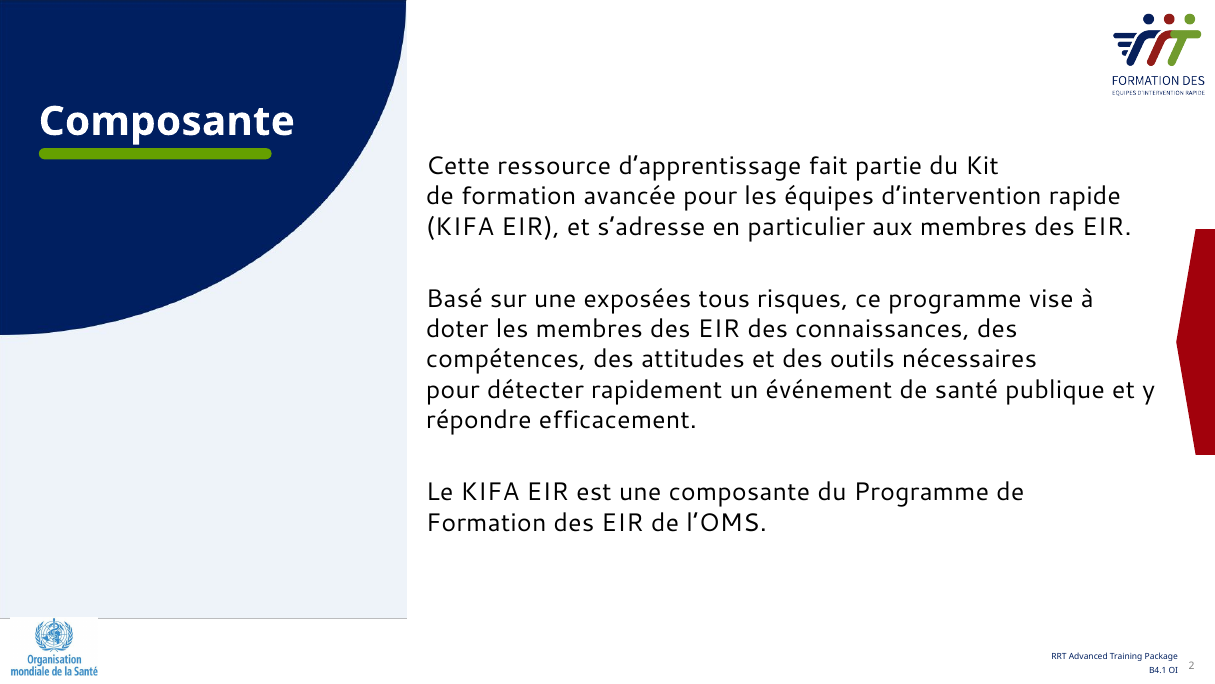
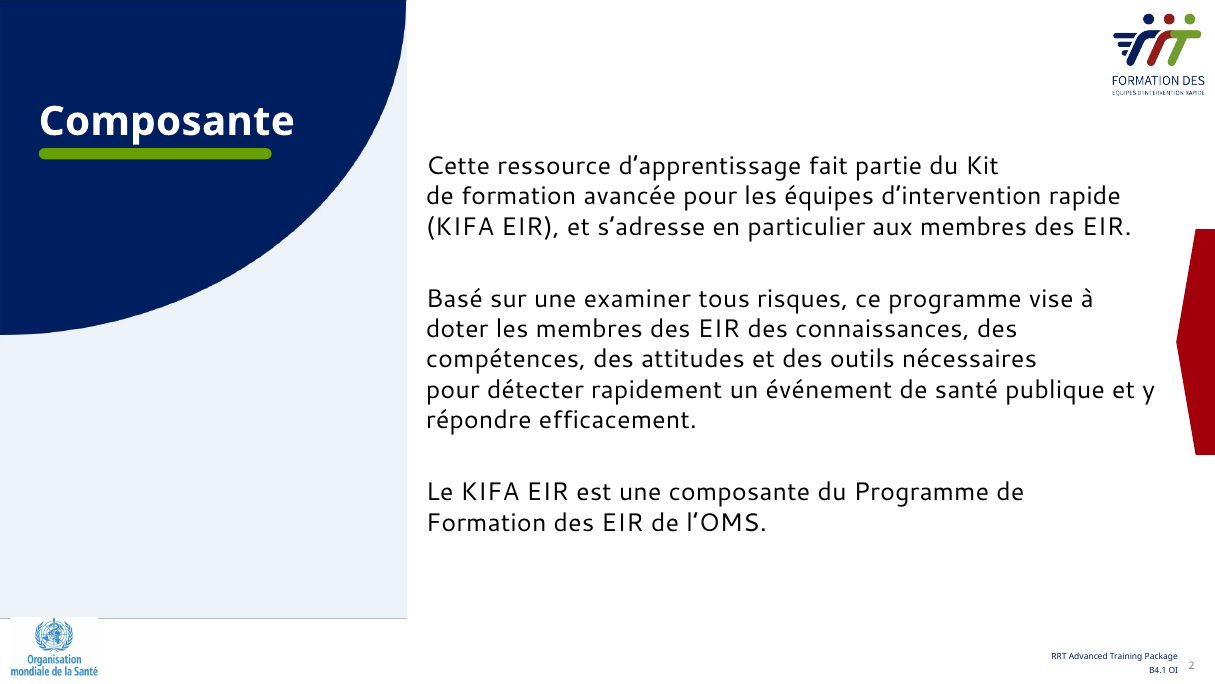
exposées: exposées -> examiner
